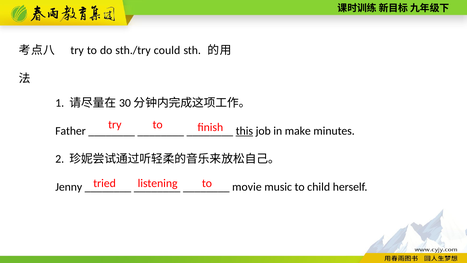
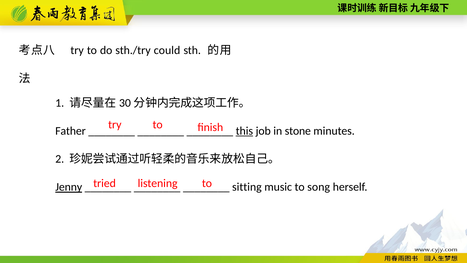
make: make -> stone
Jenny underline: none -> present
movie: movie -> sitting
child: child -> song
